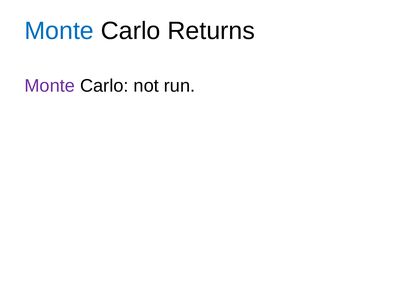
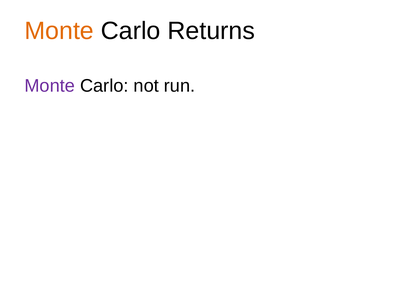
Monte at (59, 31) colour: blue -> orange
